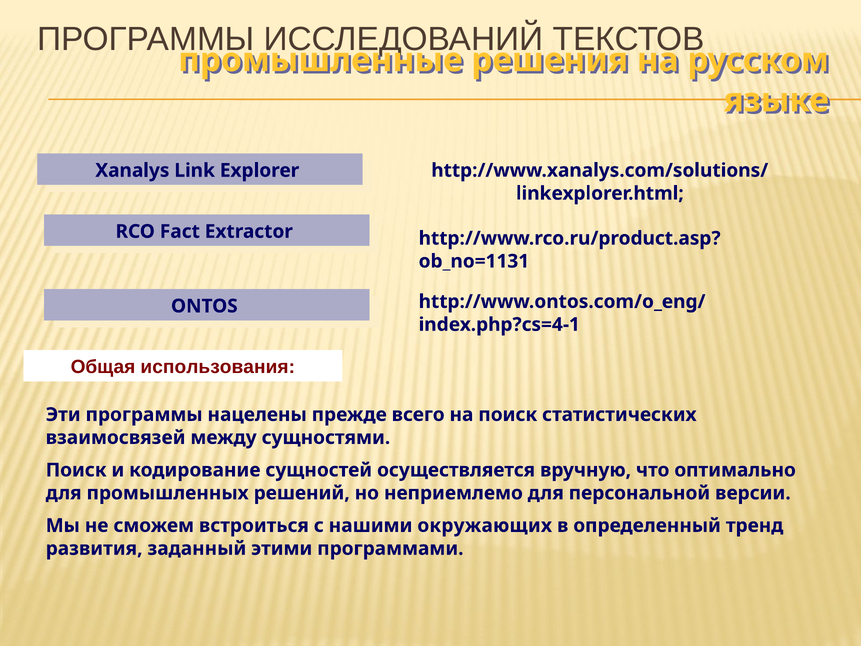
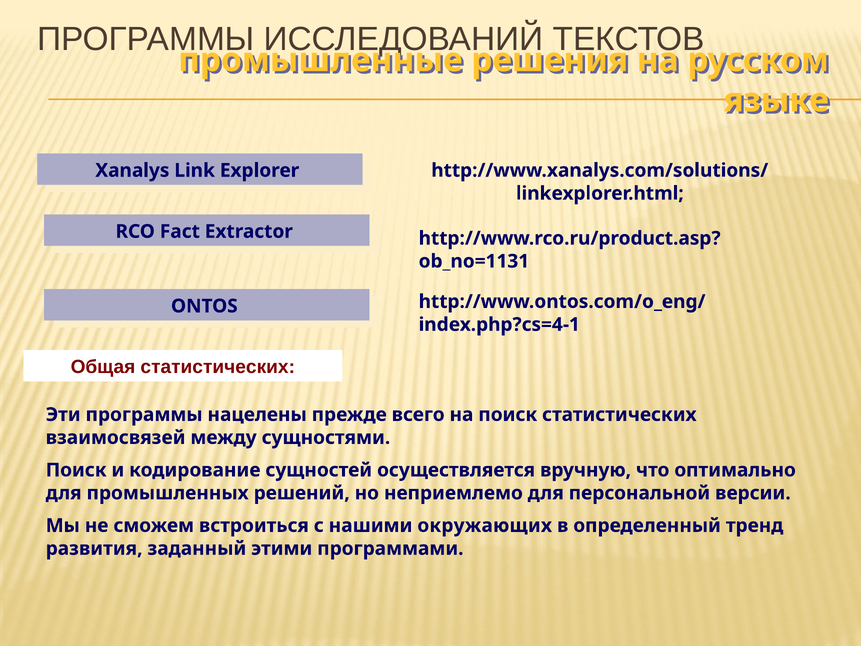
Общая использования: использования -> статистических
